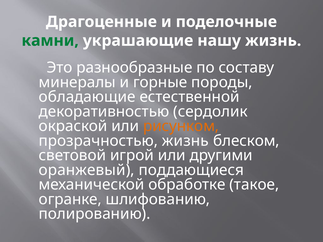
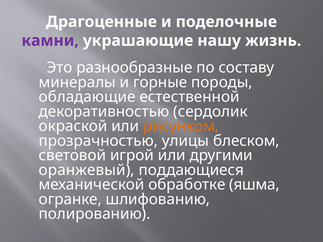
камни colour: green -> purple
прозрачностью жизнь: жизнь -> улицы
такое: такое -> яшма
